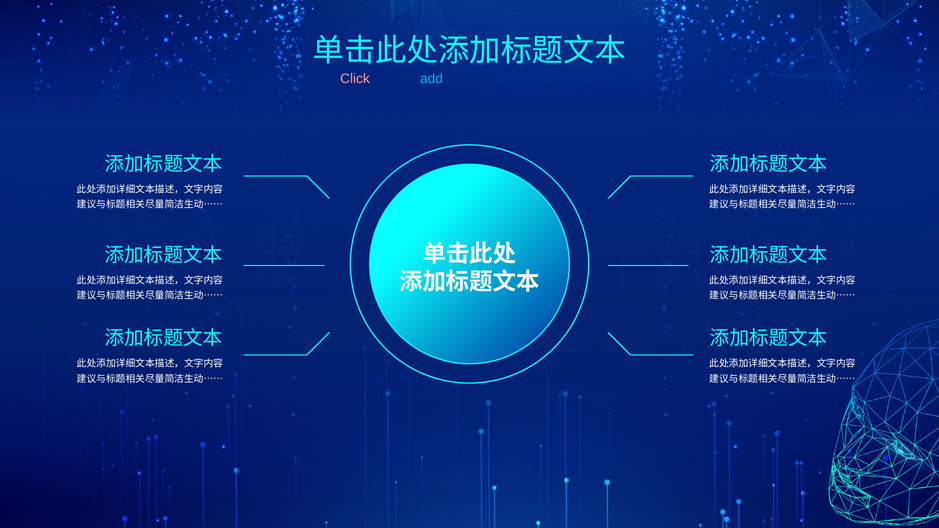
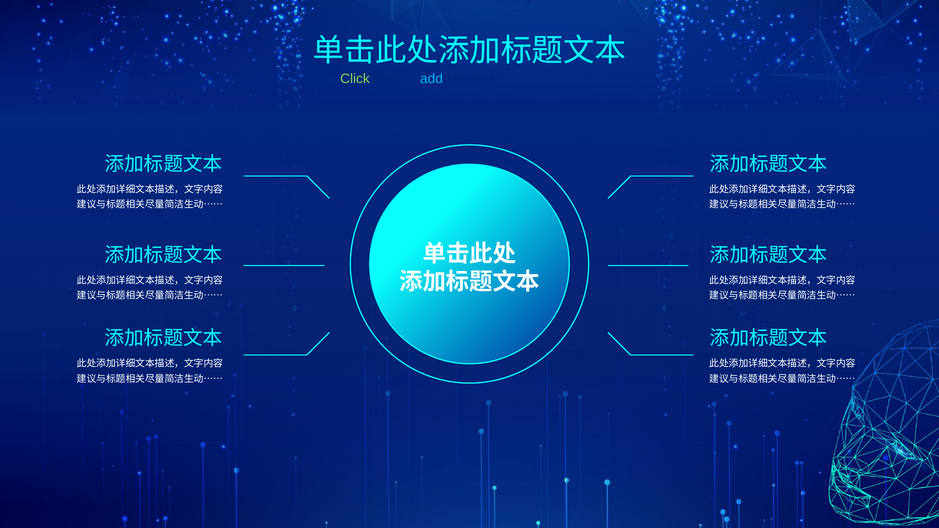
Click colour: pink -> light green
